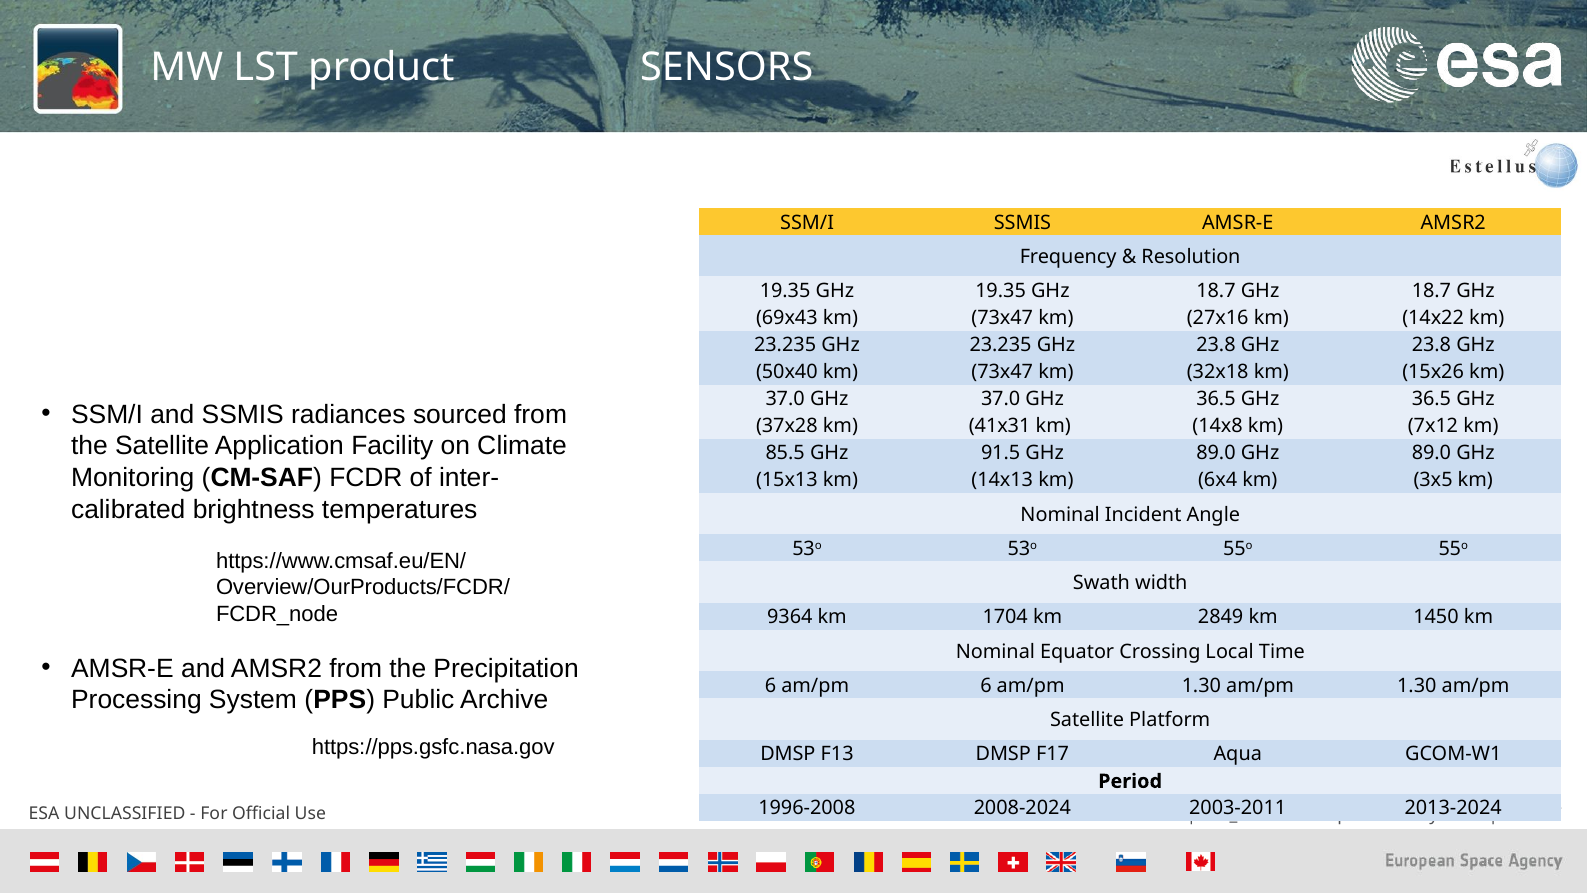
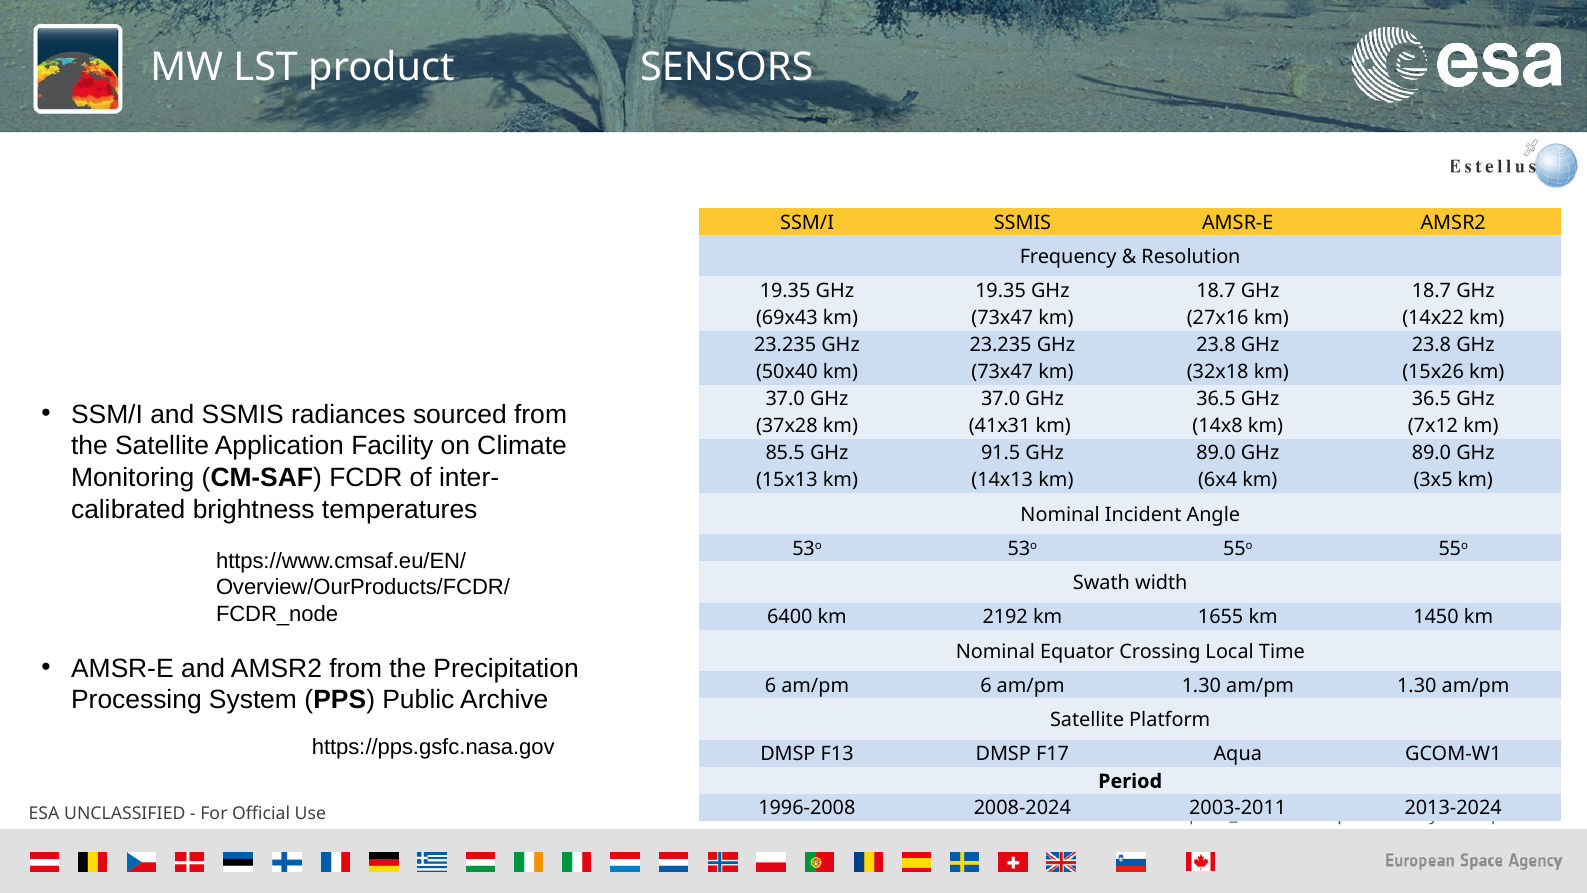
9364: 9364 -> 6400
1704: 1704 -> 2192
2849: 2849 -> 1655
